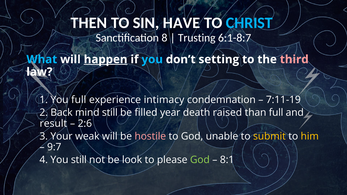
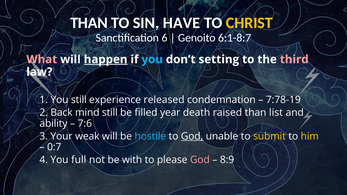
THEN at (89, 23): THEN -> THAN
CHRIST colour: light blue -> yellow
8: 8 -> 6
Trusting: Trusting -> Genoito
What colour: light blue -> pink
You full: full -> still
intimacy: intimacy -> released
7:11-19: 7:11-19 -> 7:78-19
than full: full -> list
result: result -> ability
2:6: 2:6 -> 7:6
hostile colour: pink -> light blue
God at (192, 136) underline: none -> present
9:7: 9:7 -> 0:7
You still: still -> full
look: look -> with
God at (200, 160) colour: light green -> pink
8:1: 8:1 -> 8:9
